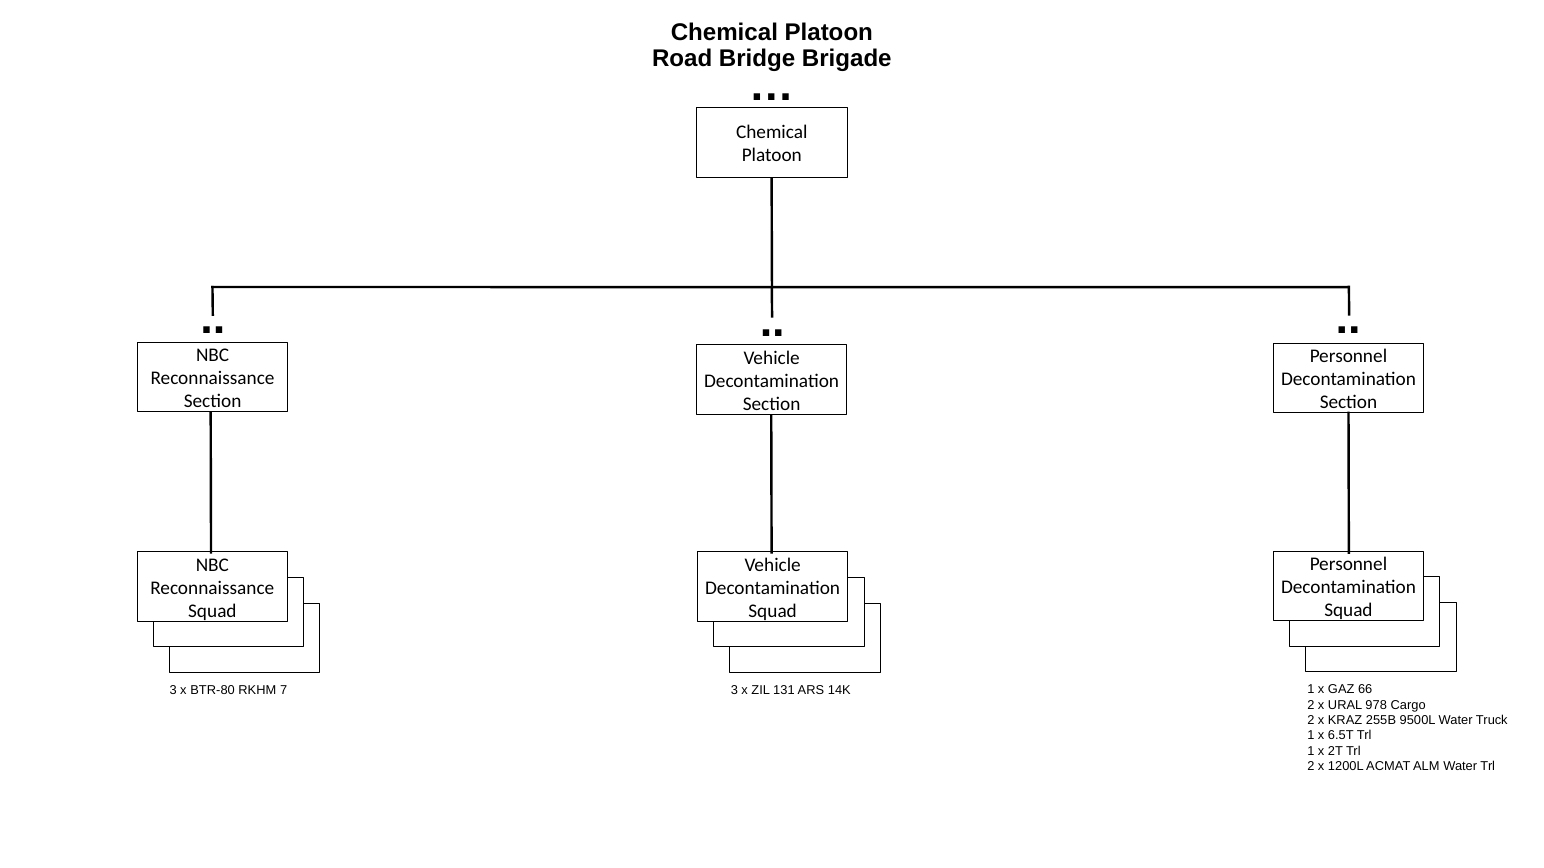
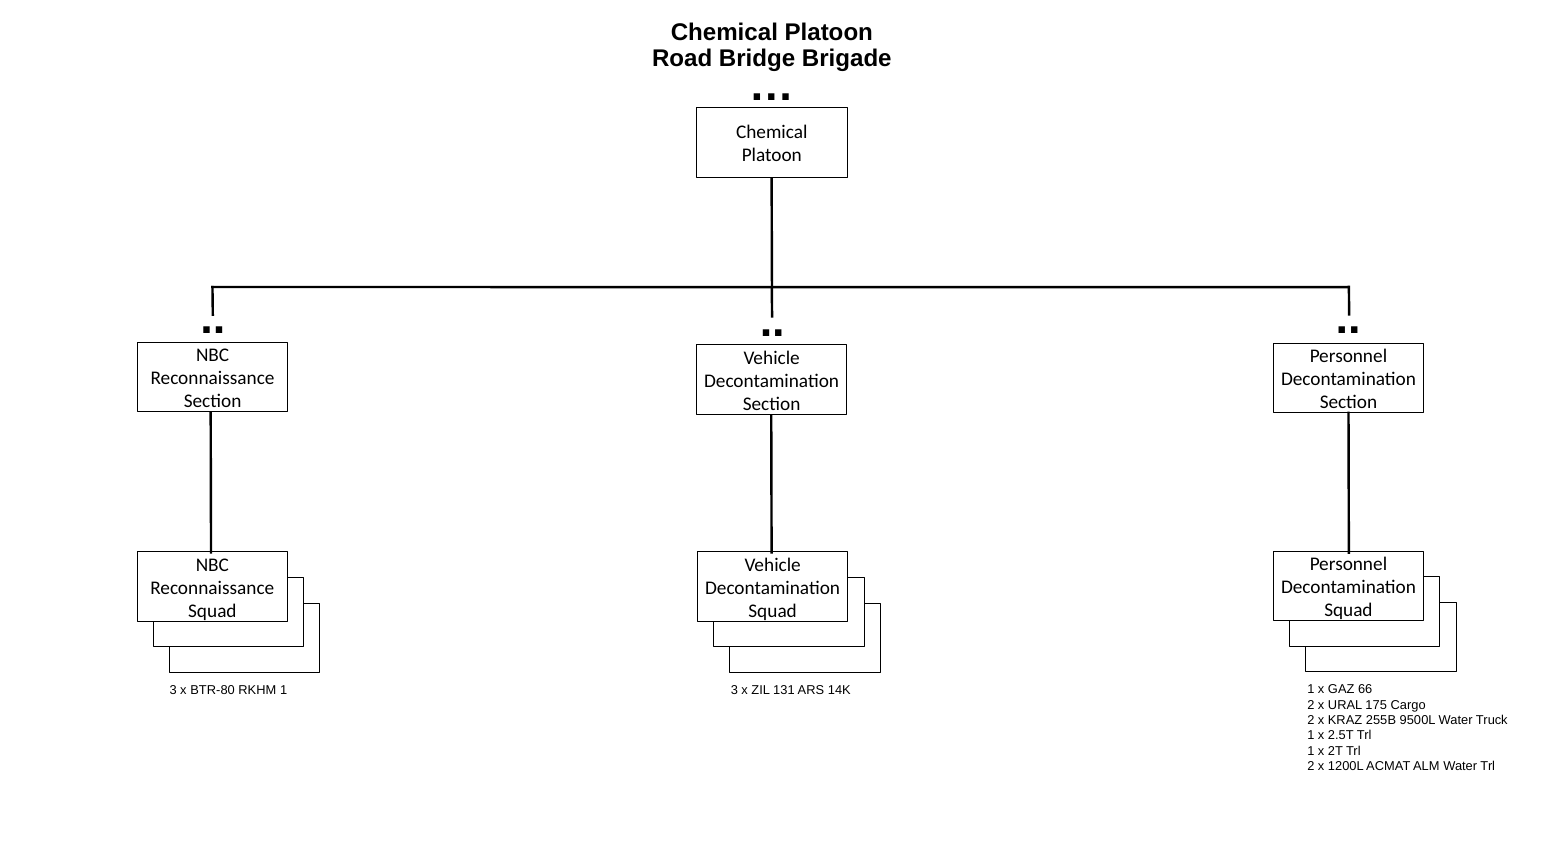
RKHM 7: 7 -> 1
978: 978 -> 175
6.5T: 6.5T -> 2.5T
